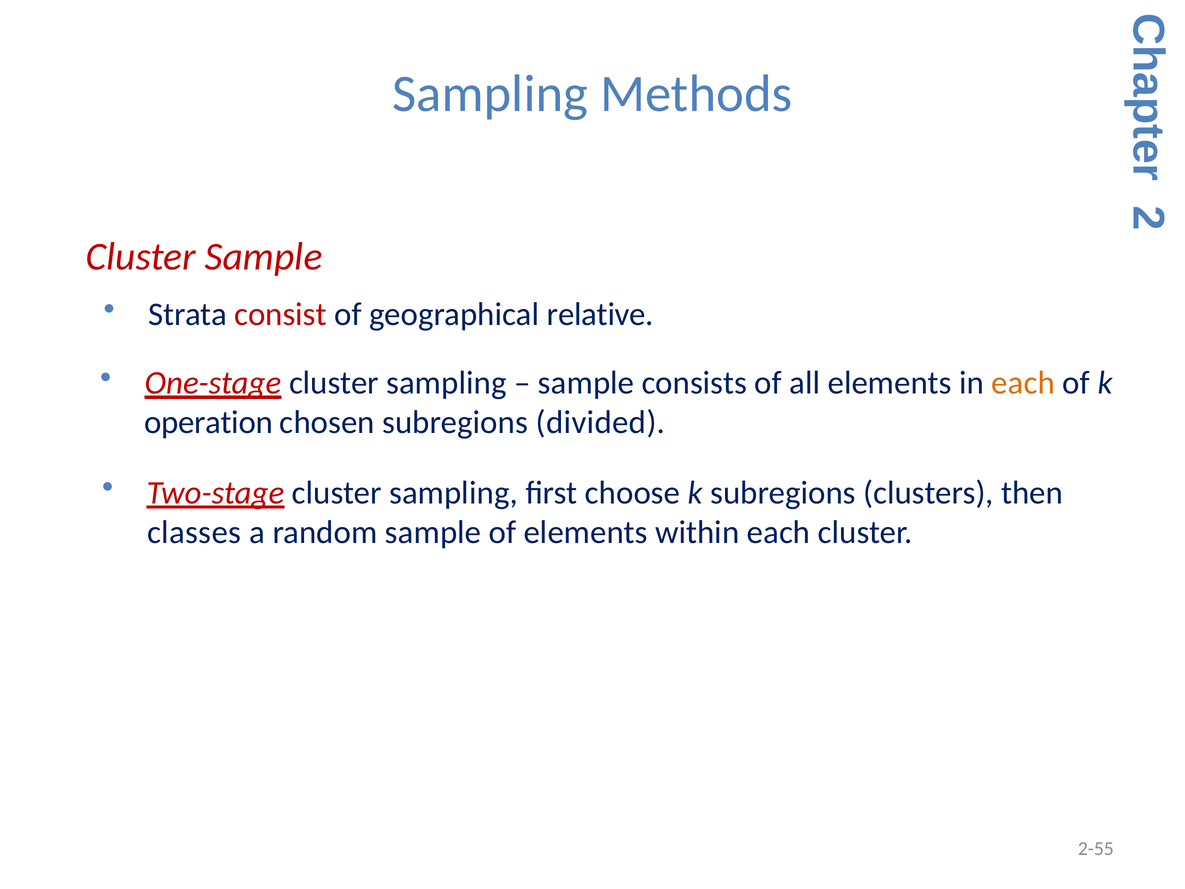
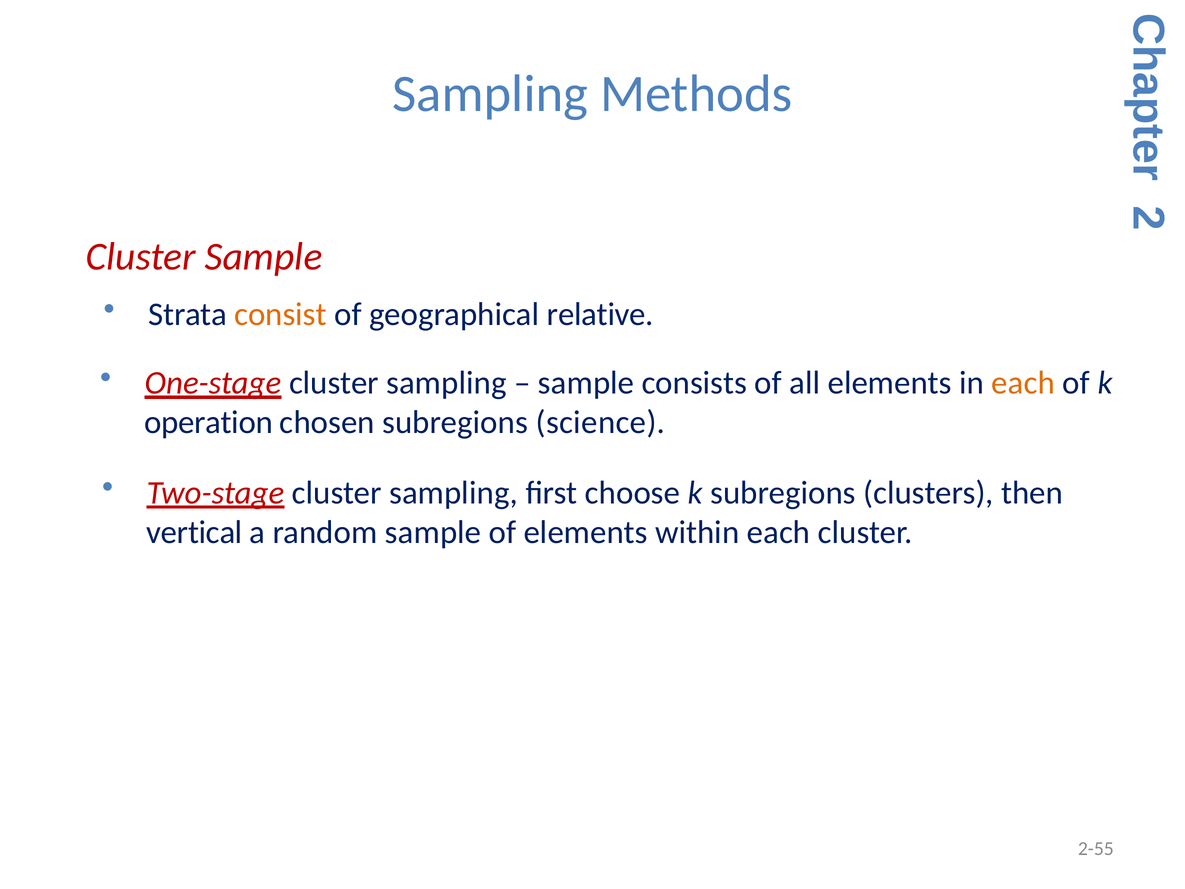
consist colour: red -> orange
divided: divided -> science
classes: classes -> vertical
